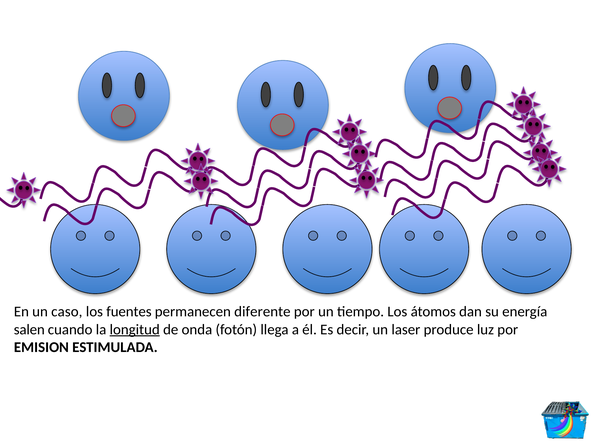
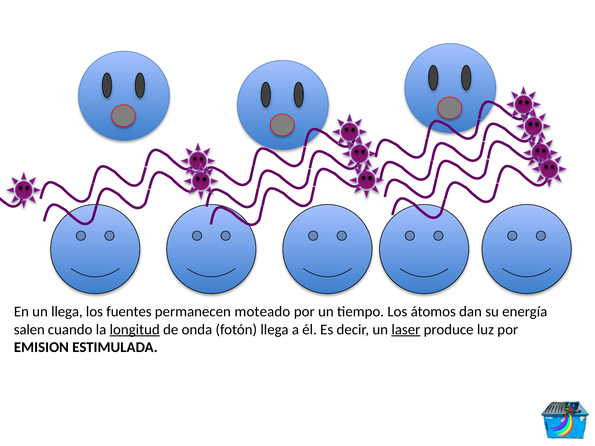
un caso: caso -> llega
diferente: diferente -> moteado
laser underline: none -> present
